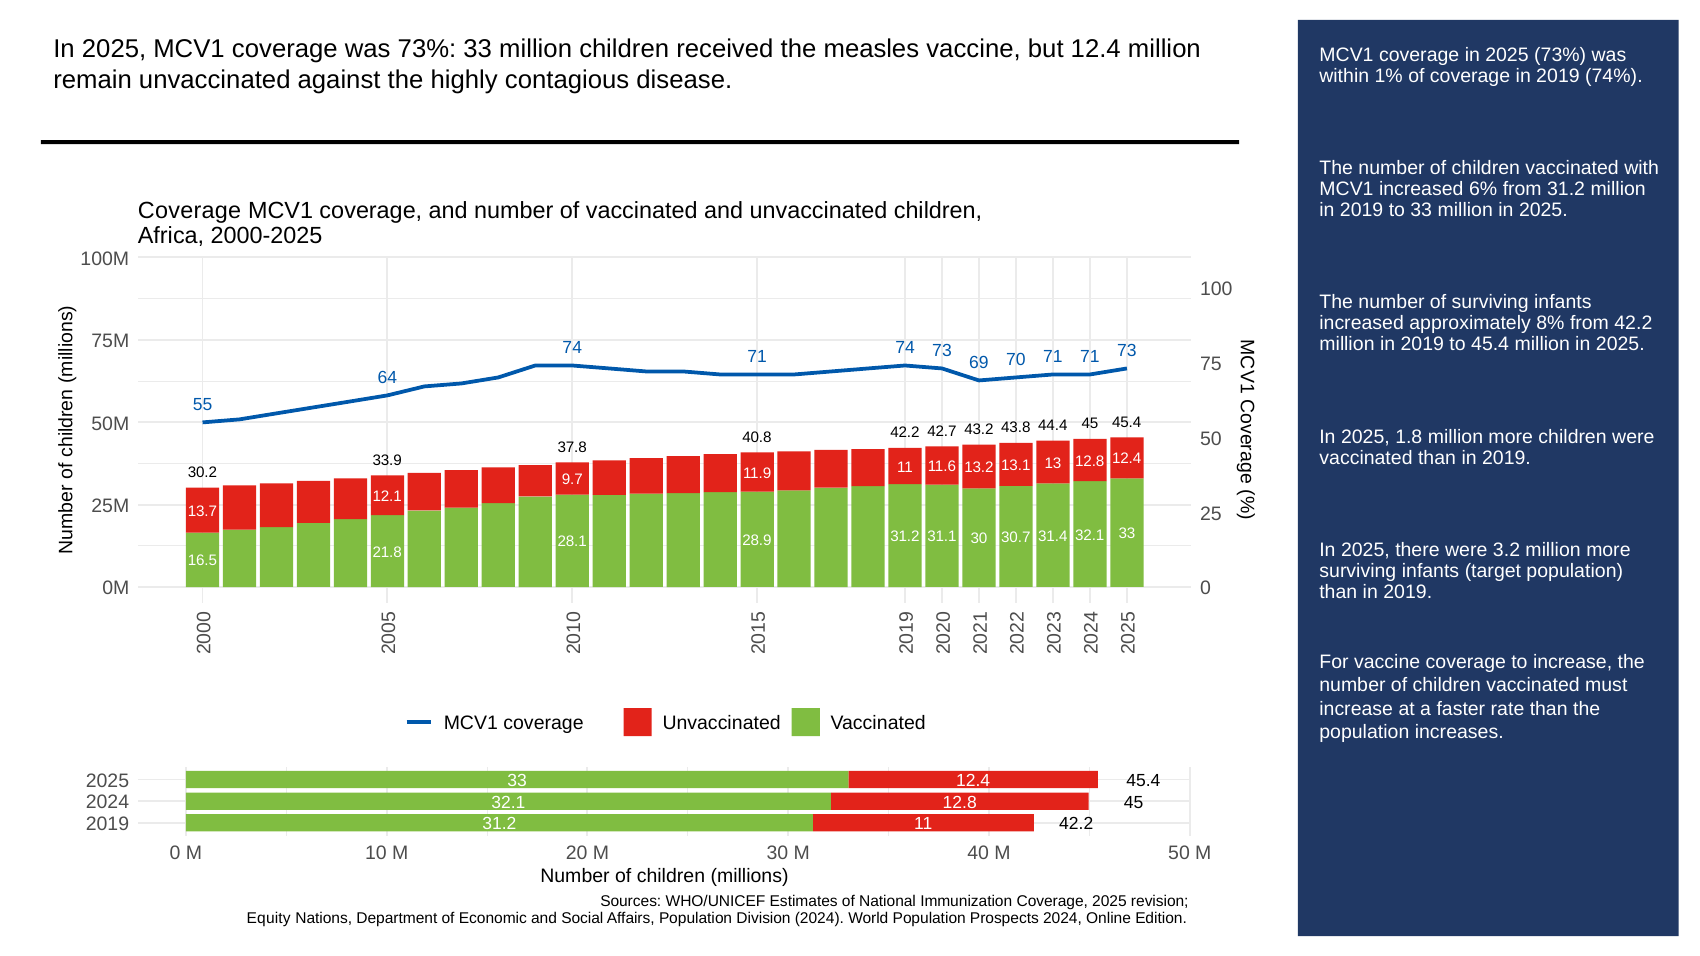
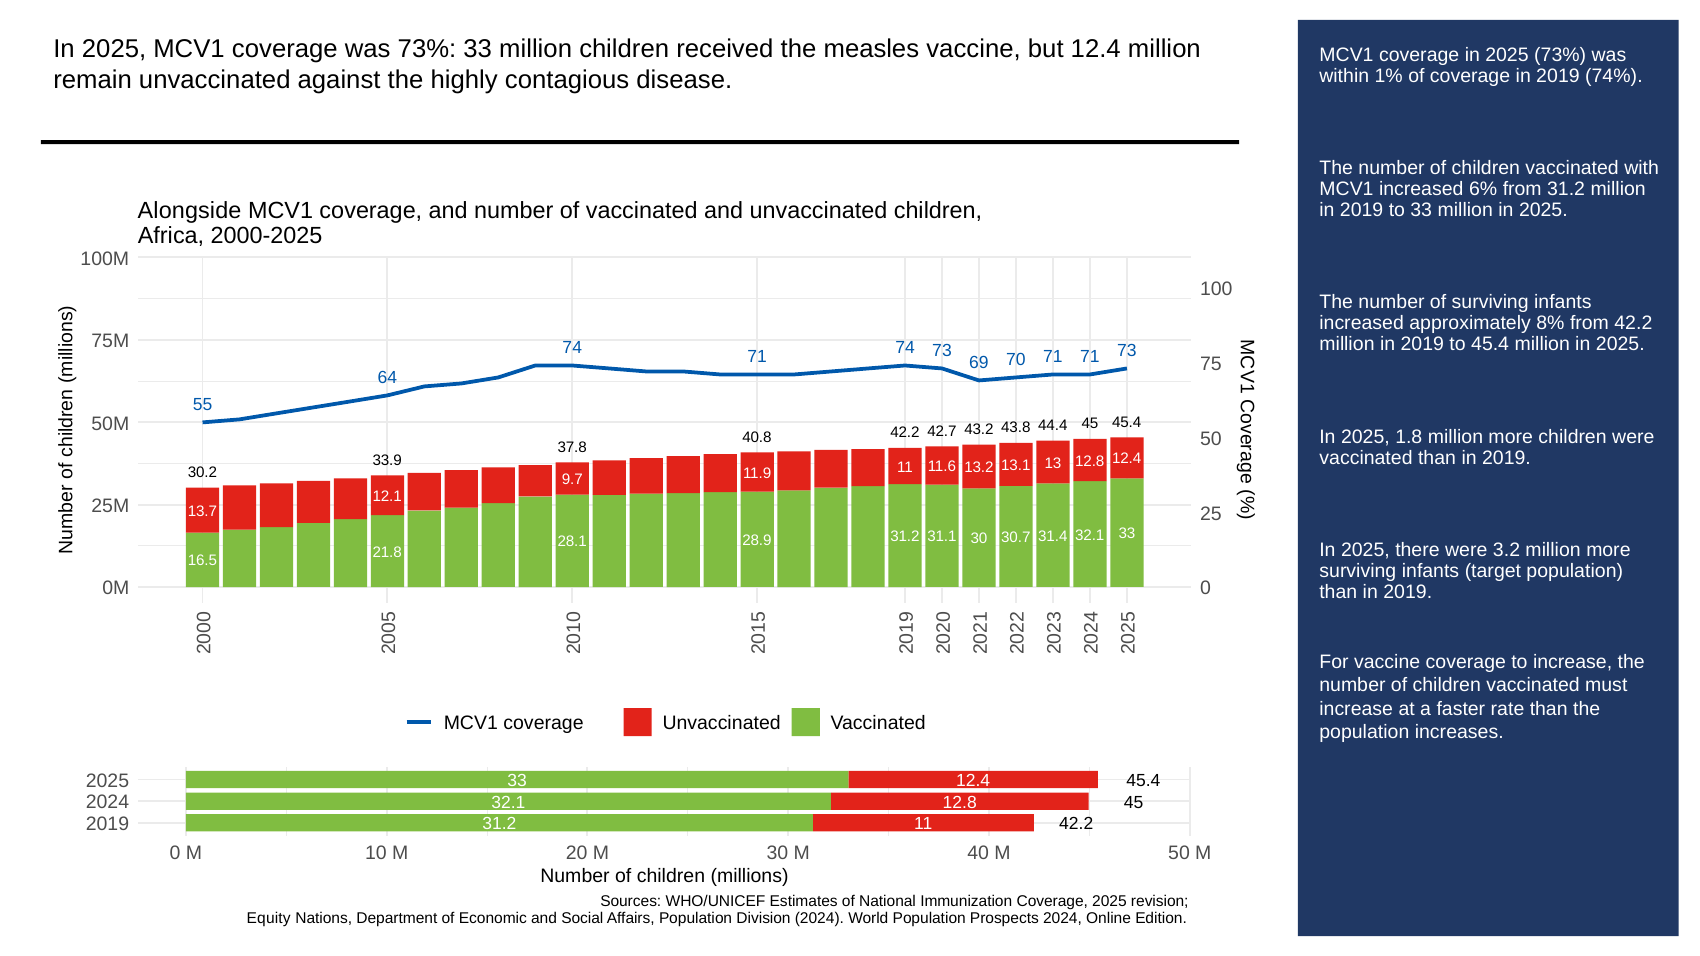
Coverage at (190, 210): Coverage -> Alongside
